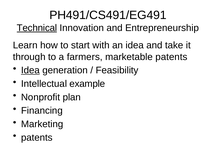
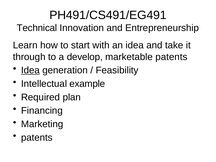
Technical underline: present -> none
farmers: farmers -> develop
Nonprofit: Nonprofit -> Required
